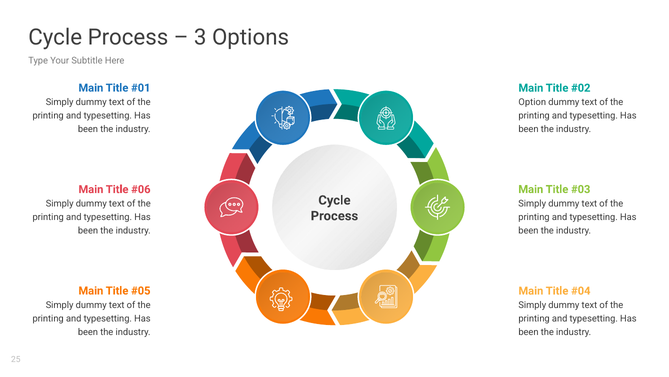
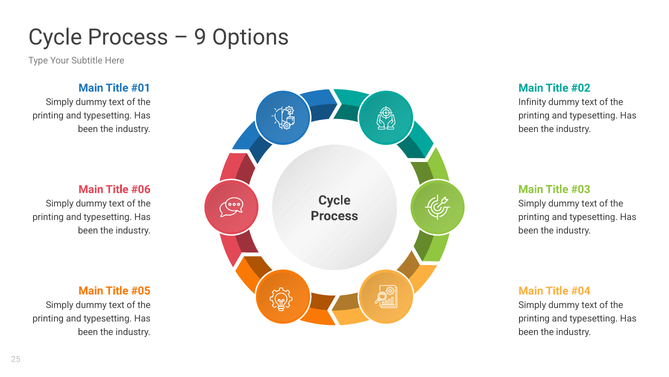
3: 3 -> 9
Option: Option -> Infinity
